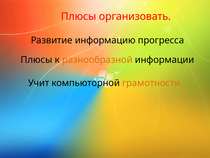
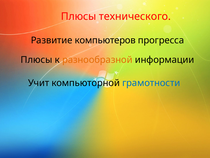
организовать: организовать -> технического
информацию: информацию -> компьютеров
грамотности colour: orange -> blue
